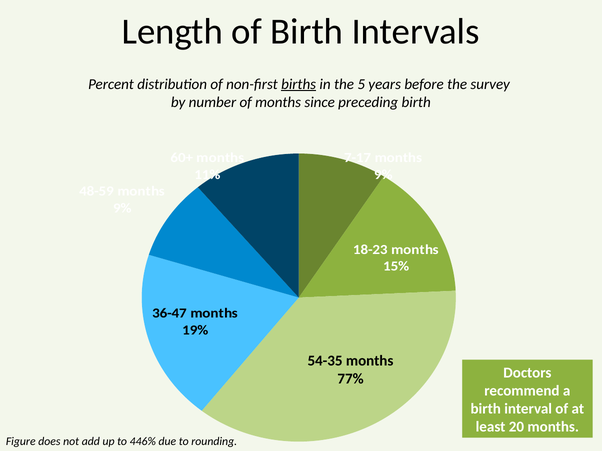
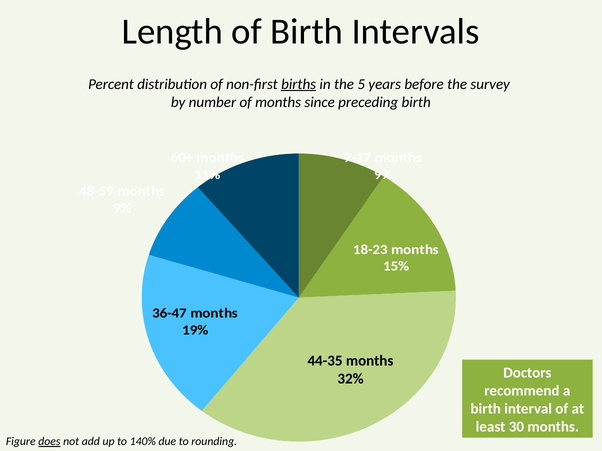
54-35: 54-35 -> 44-35
77%: 77% -> 32%
20: 20 -> 30
does underline: none -> present
446%: 446% -> 140%
